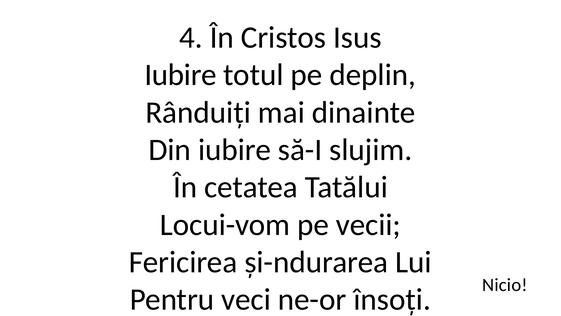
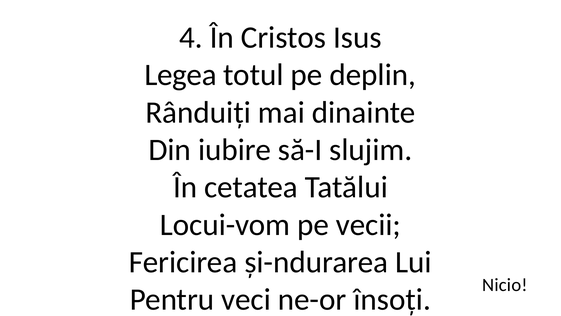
Iubire at (181, 75): Iubire -> Legea
